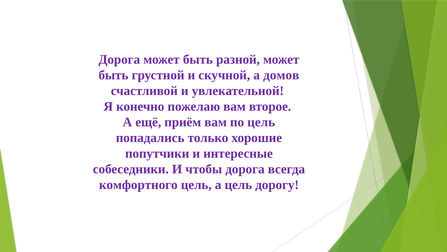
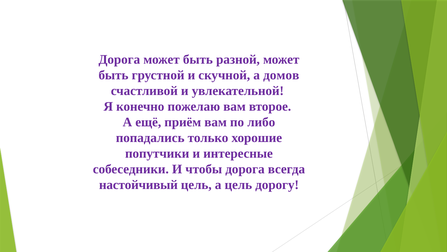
по цель: цель -> либо
комфортного: комфортного -> настойчивый
